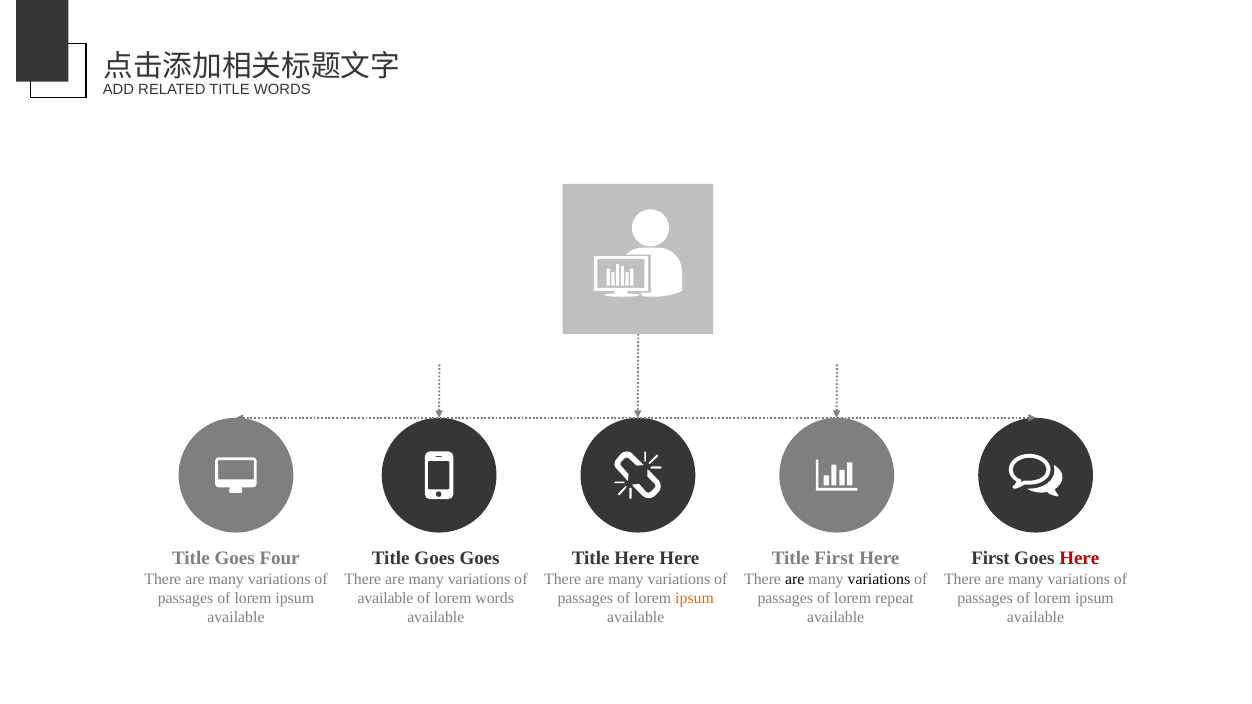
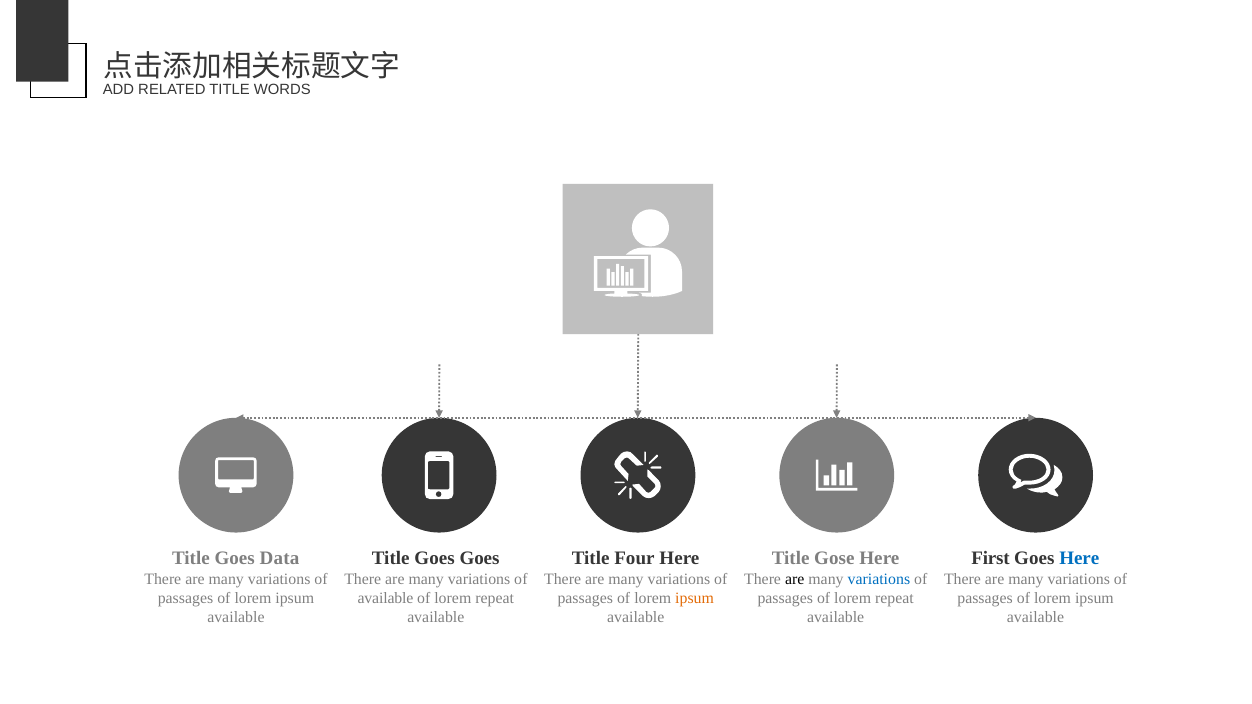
Four: Four -> Data
Title Here: Here -> Four
Title First: First -> Gose
Here at (1079, 559) colour: red -> blue
variations at (879, 579) colour: black -> blue
words at (495, 598): words -> repeat
